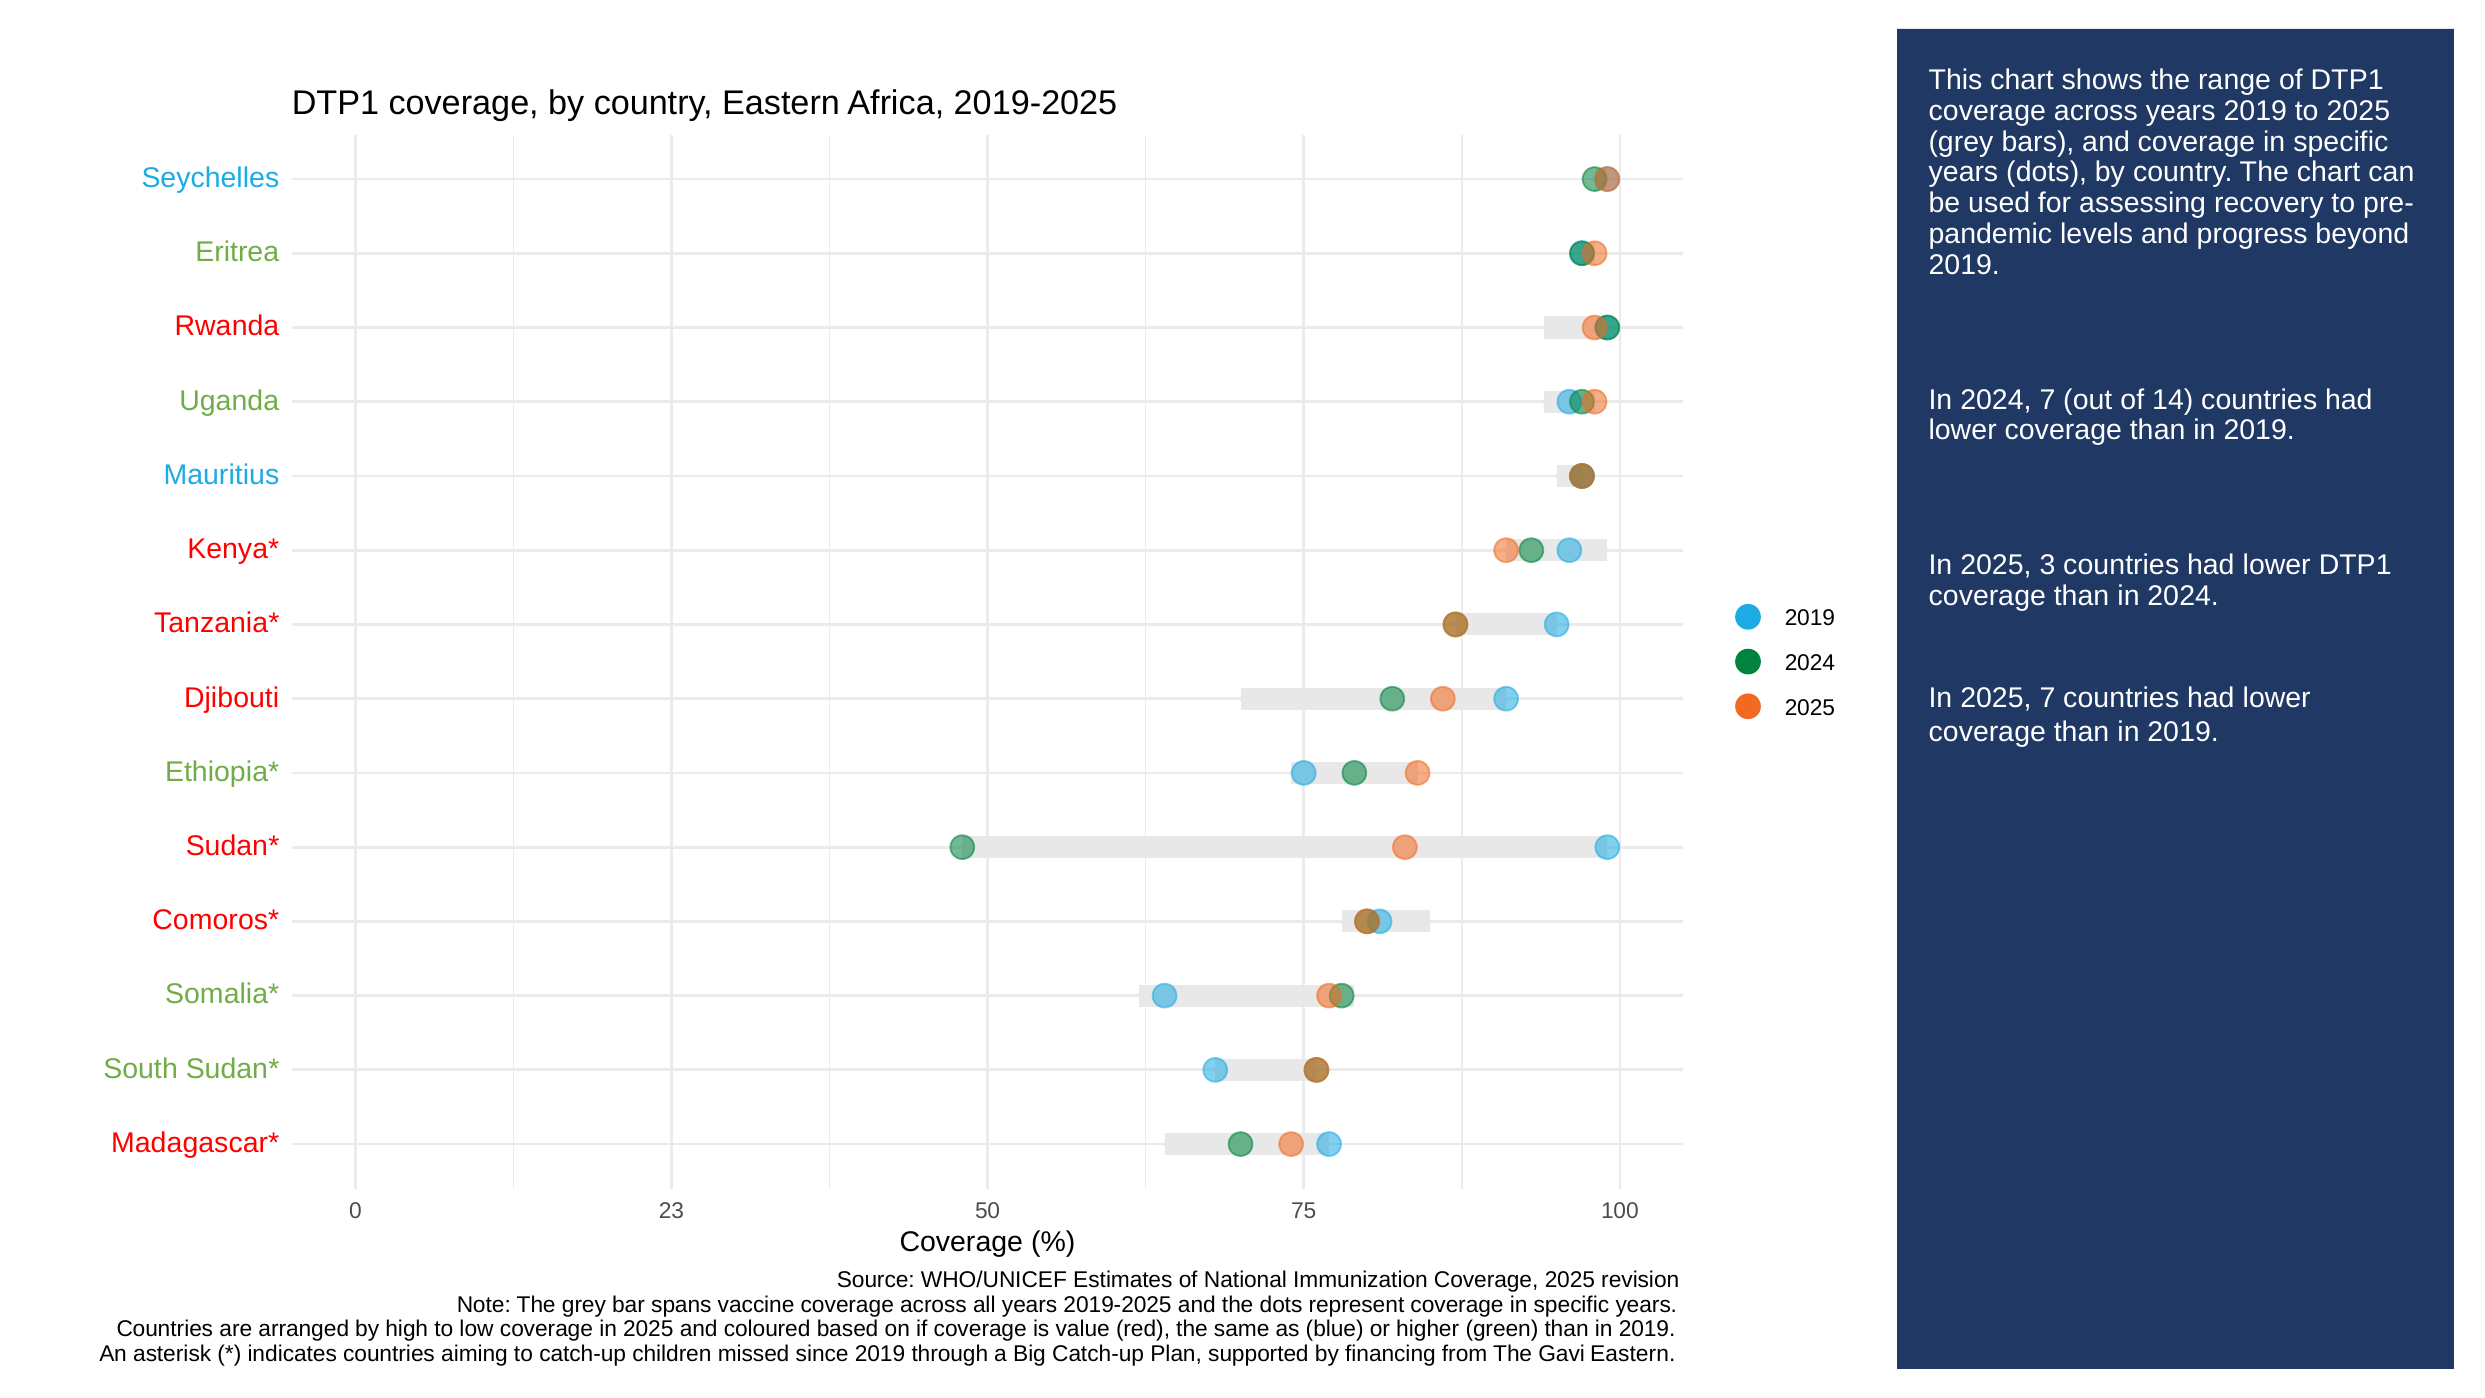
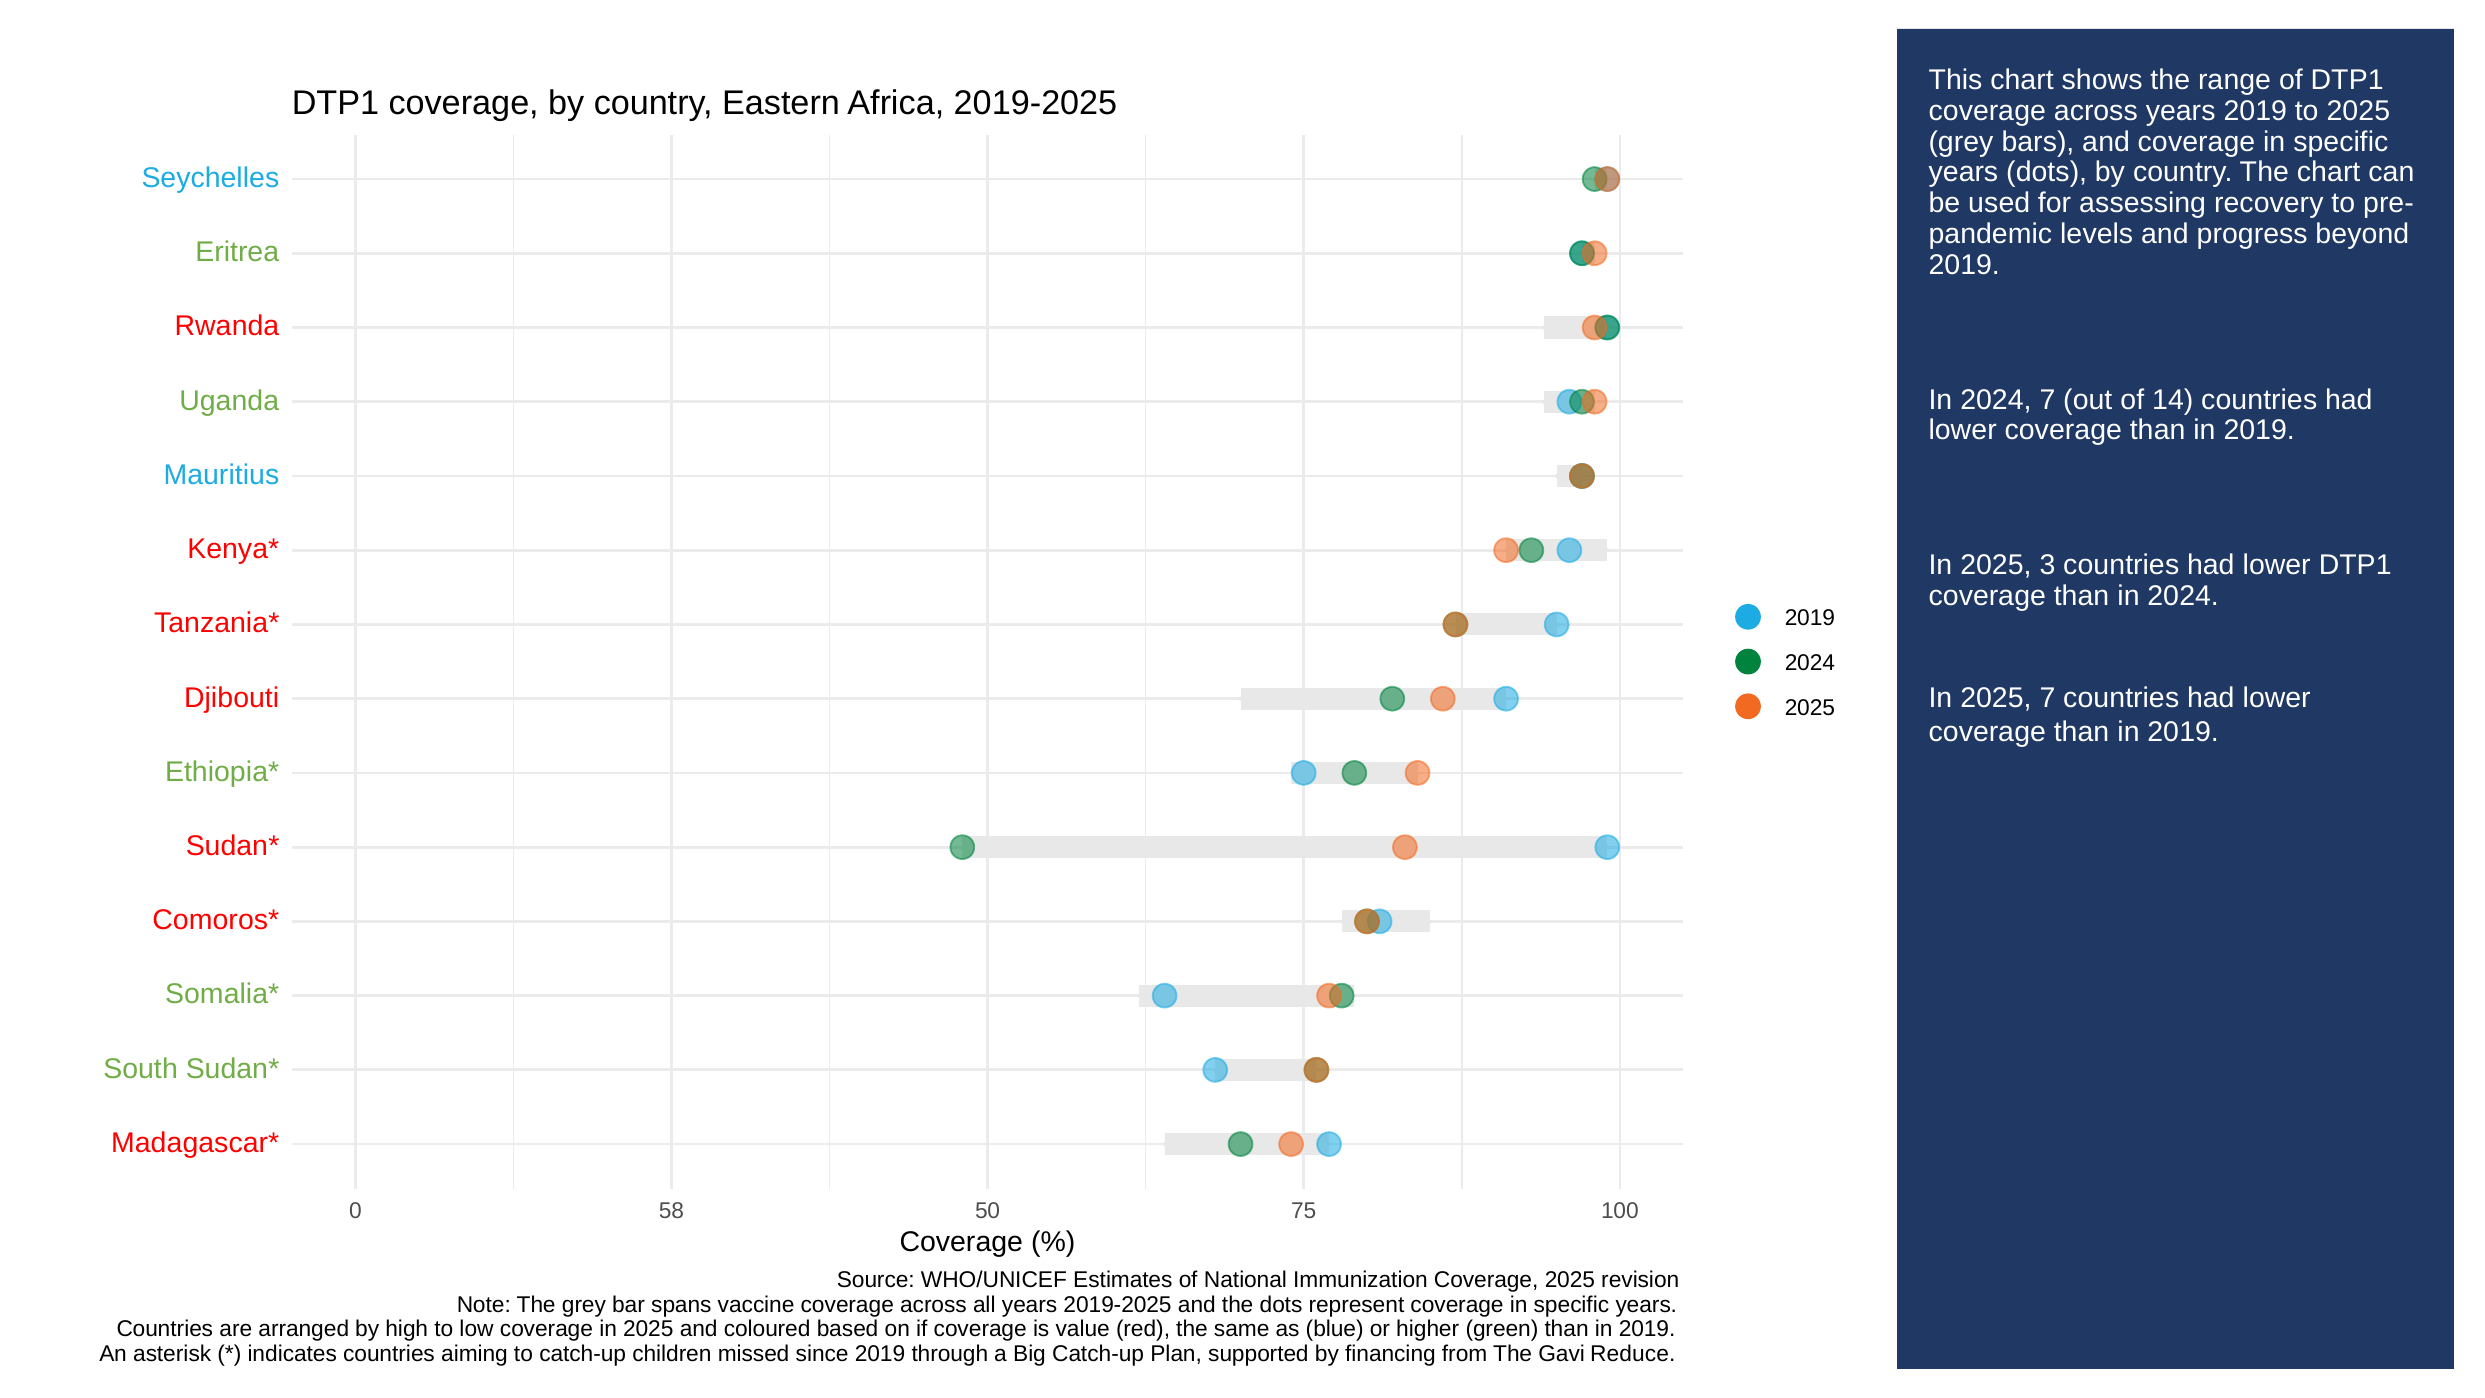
23: 23 -> 58
Gavi Eastern: Eastern -> Reduce
